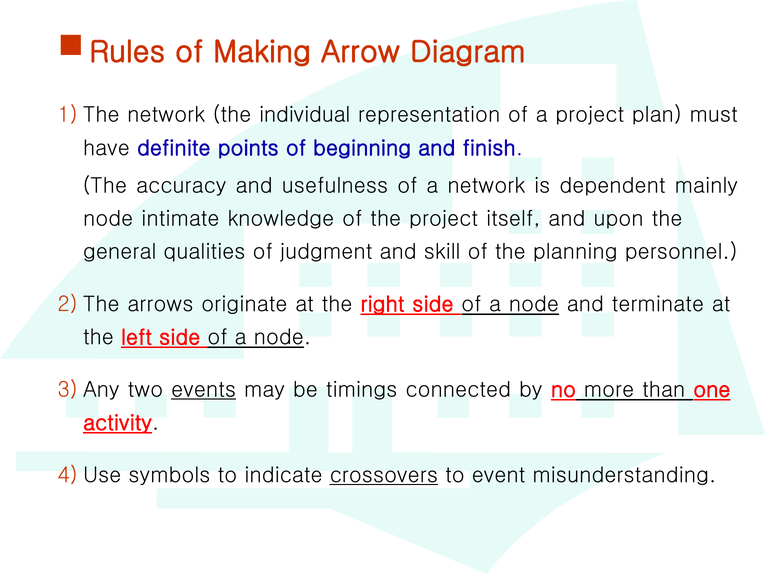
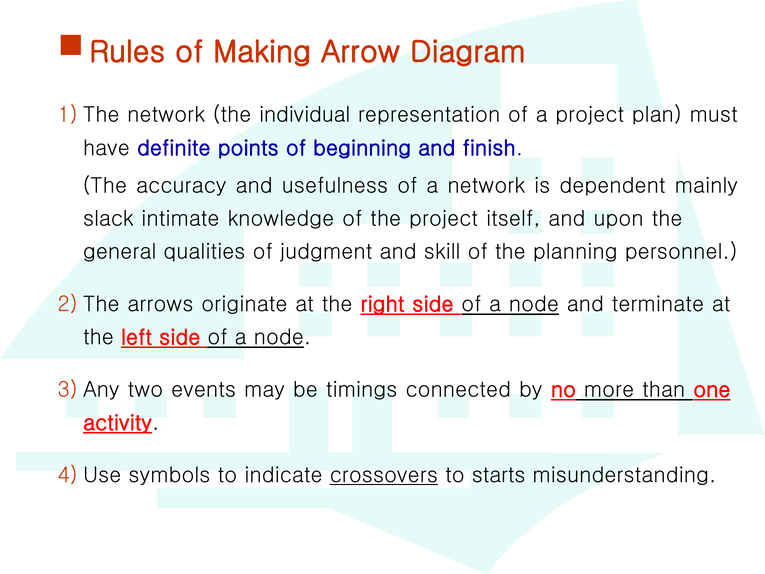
node at (108, 219): node -> slack
events underline: present -> none
event: event -> starts
